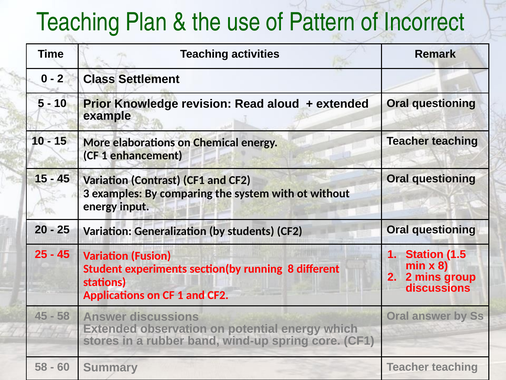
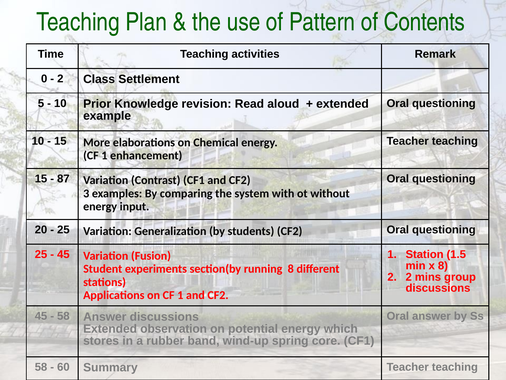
Incorrect: Incorrect -> Contents
45 at (63, 179): 45 -> 87
